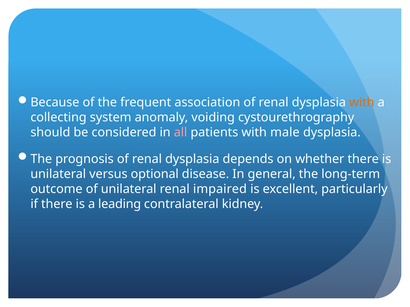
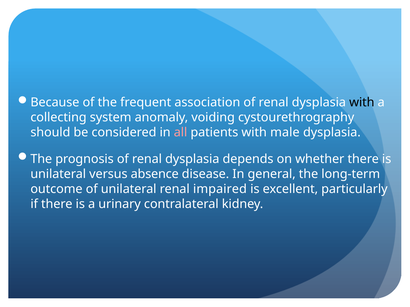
with at (362, 103) colour: orange -> black
optional: optional -> absence
leading: leading -> urinary
